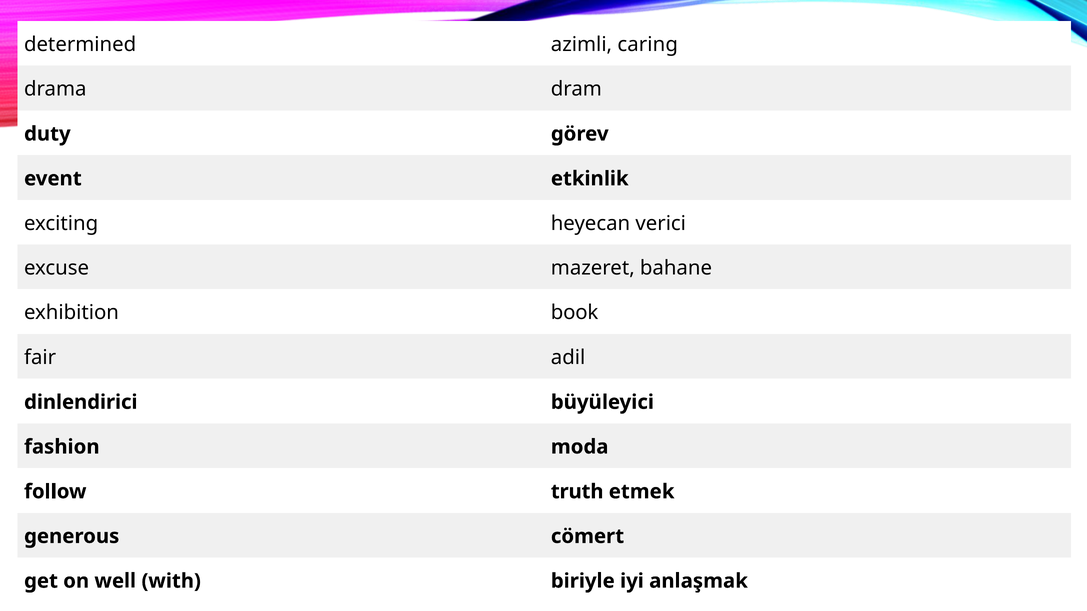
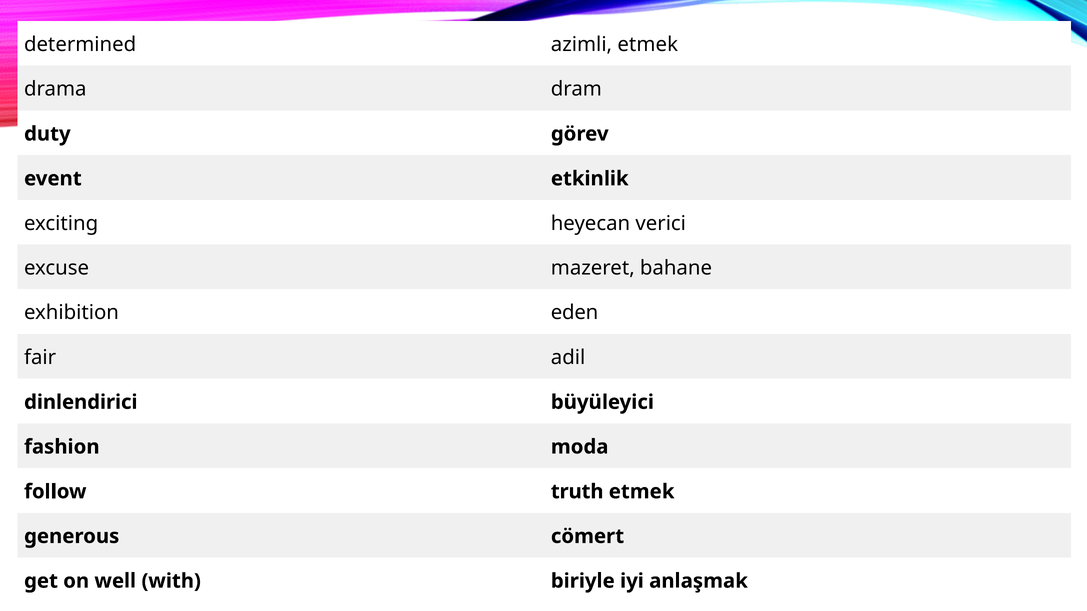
azimli caring: caring -> etmek
book: book -> eden
